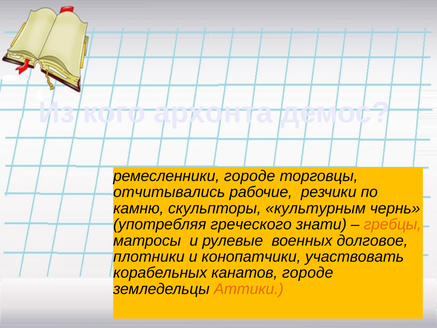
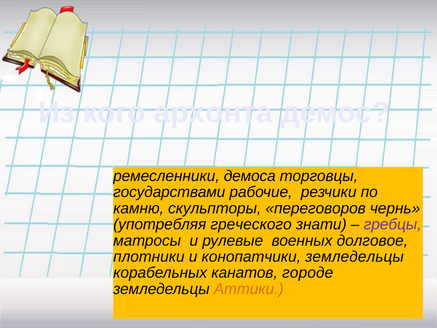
ремесленники городе: городе -> демоса
отчитывались: отчитывались -> государствами
культурным: культурным -> переговоров
гребцы colour: orange -> purple
конопатчики участвовать: участвовать -> земледельцы
